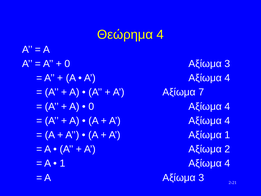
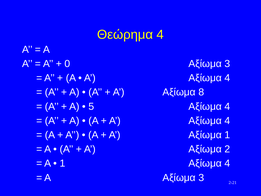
7: 7 -> 8
0 at (91, 106): 0 -> 5
